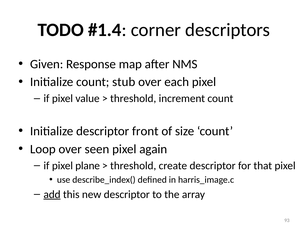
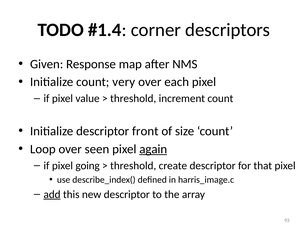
stub: stub -> very
again underline: none -> present
plane: plane -> going
